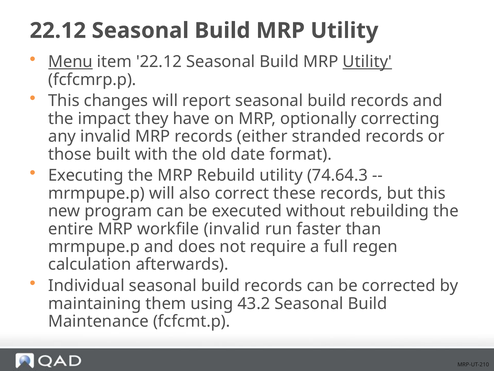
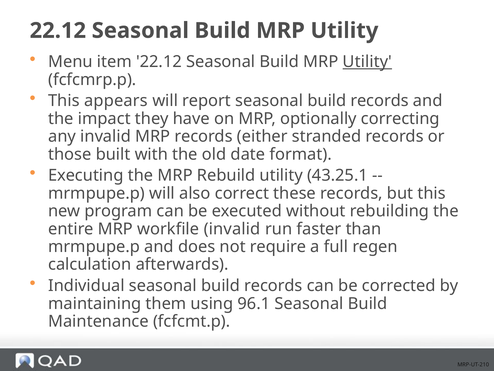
Menu underline: present -> none
changes: changes -> appears
74.64.3: 74.64.3 -> 43.25.1
43.2: 43.2 -> 96.1
